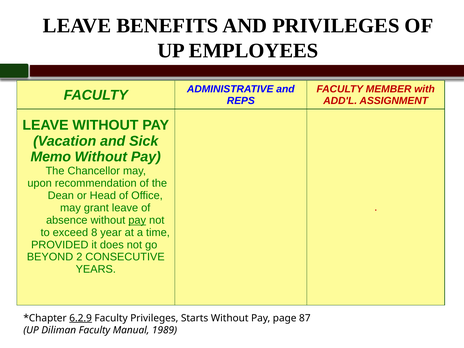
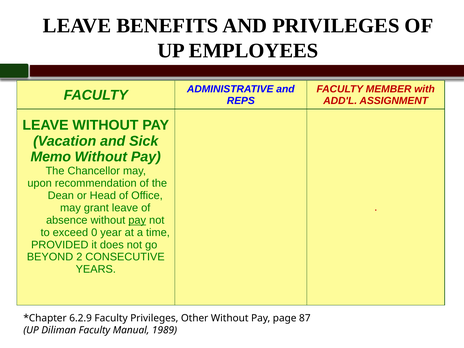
8: 8 -> 0
6.2.9 underline: present -> none
Starts: Starts -> Other
